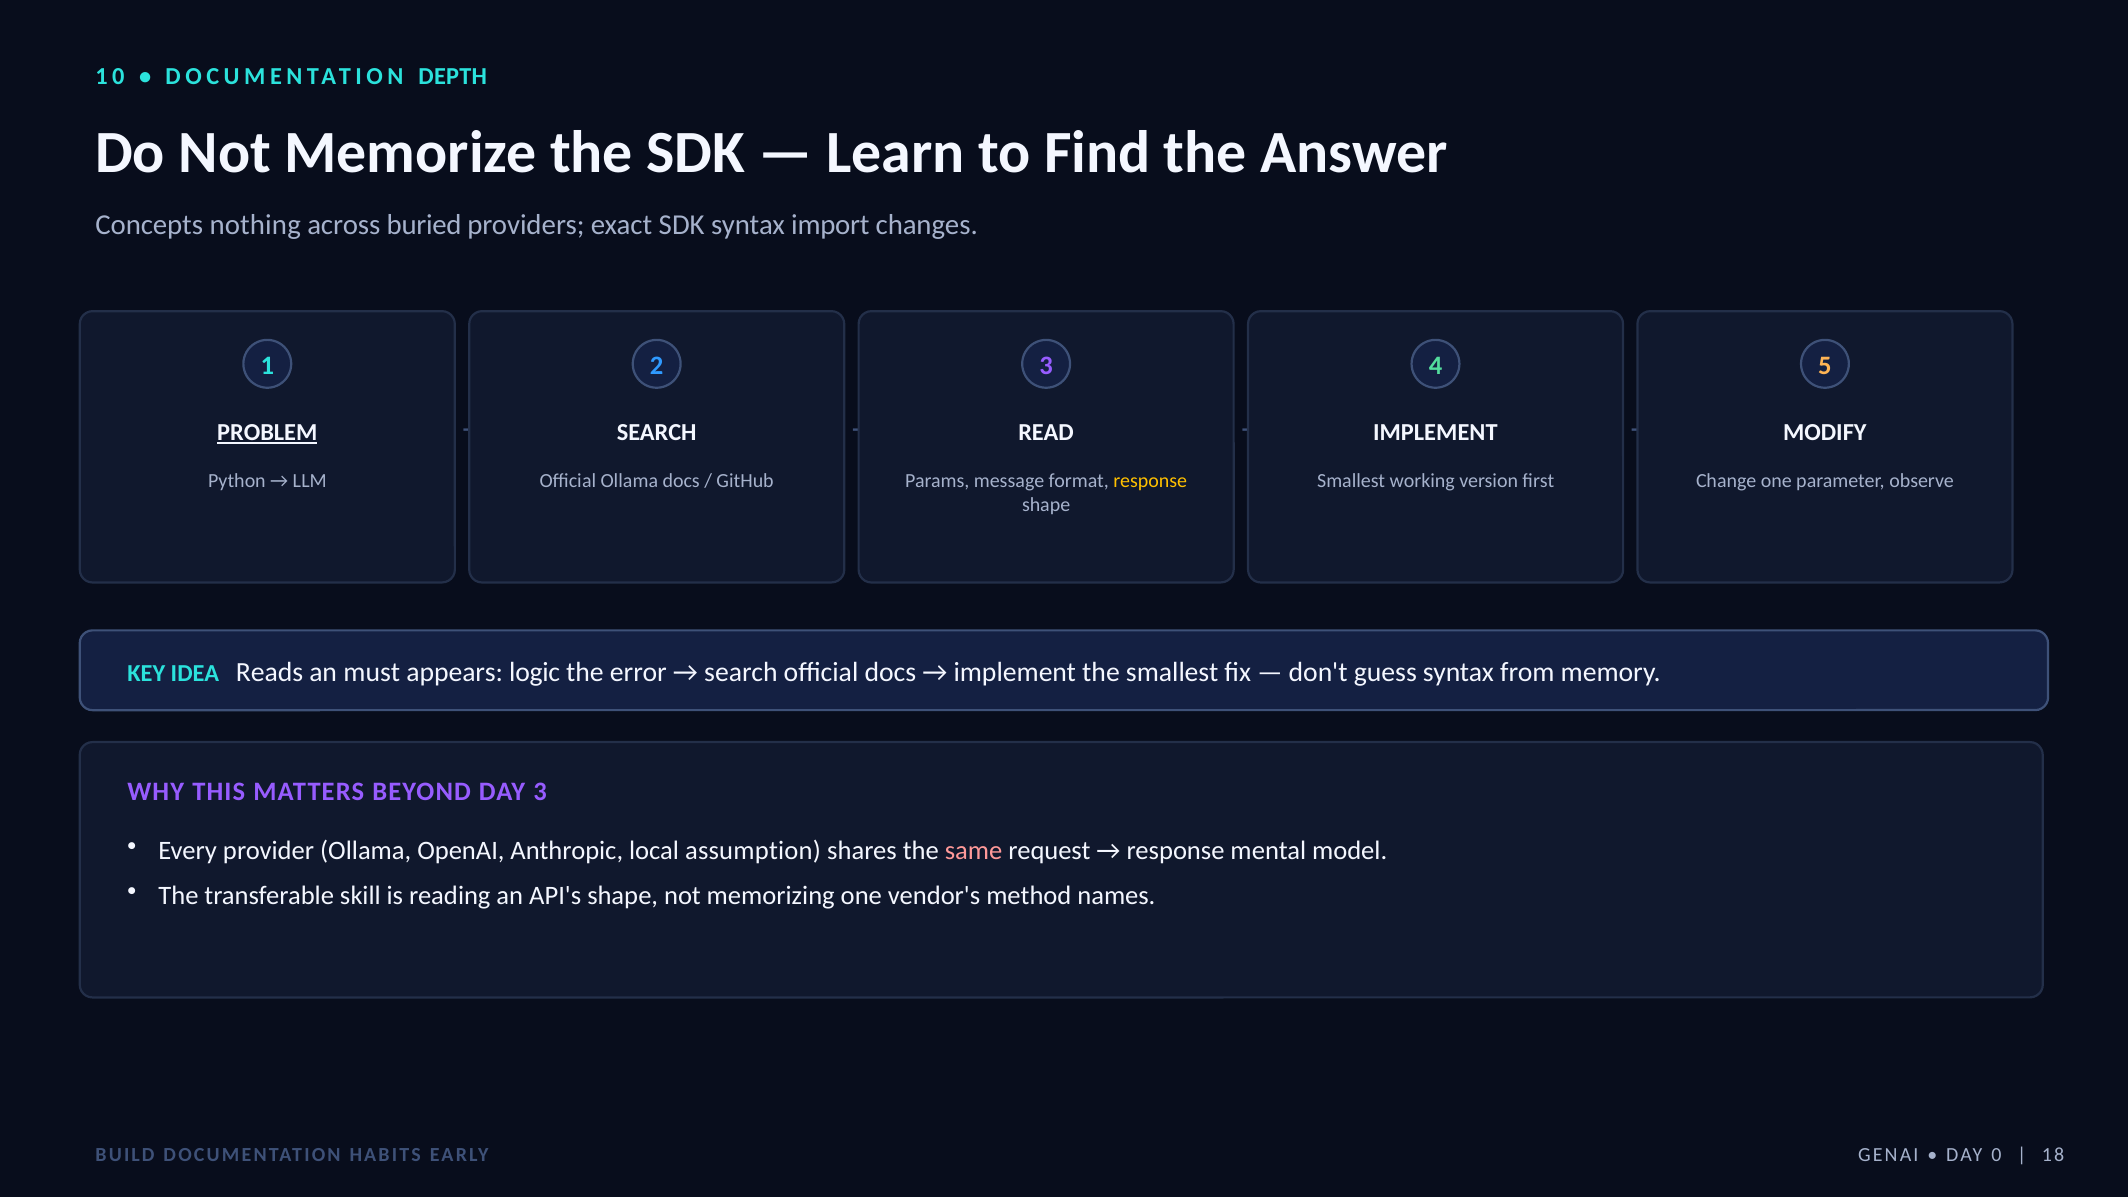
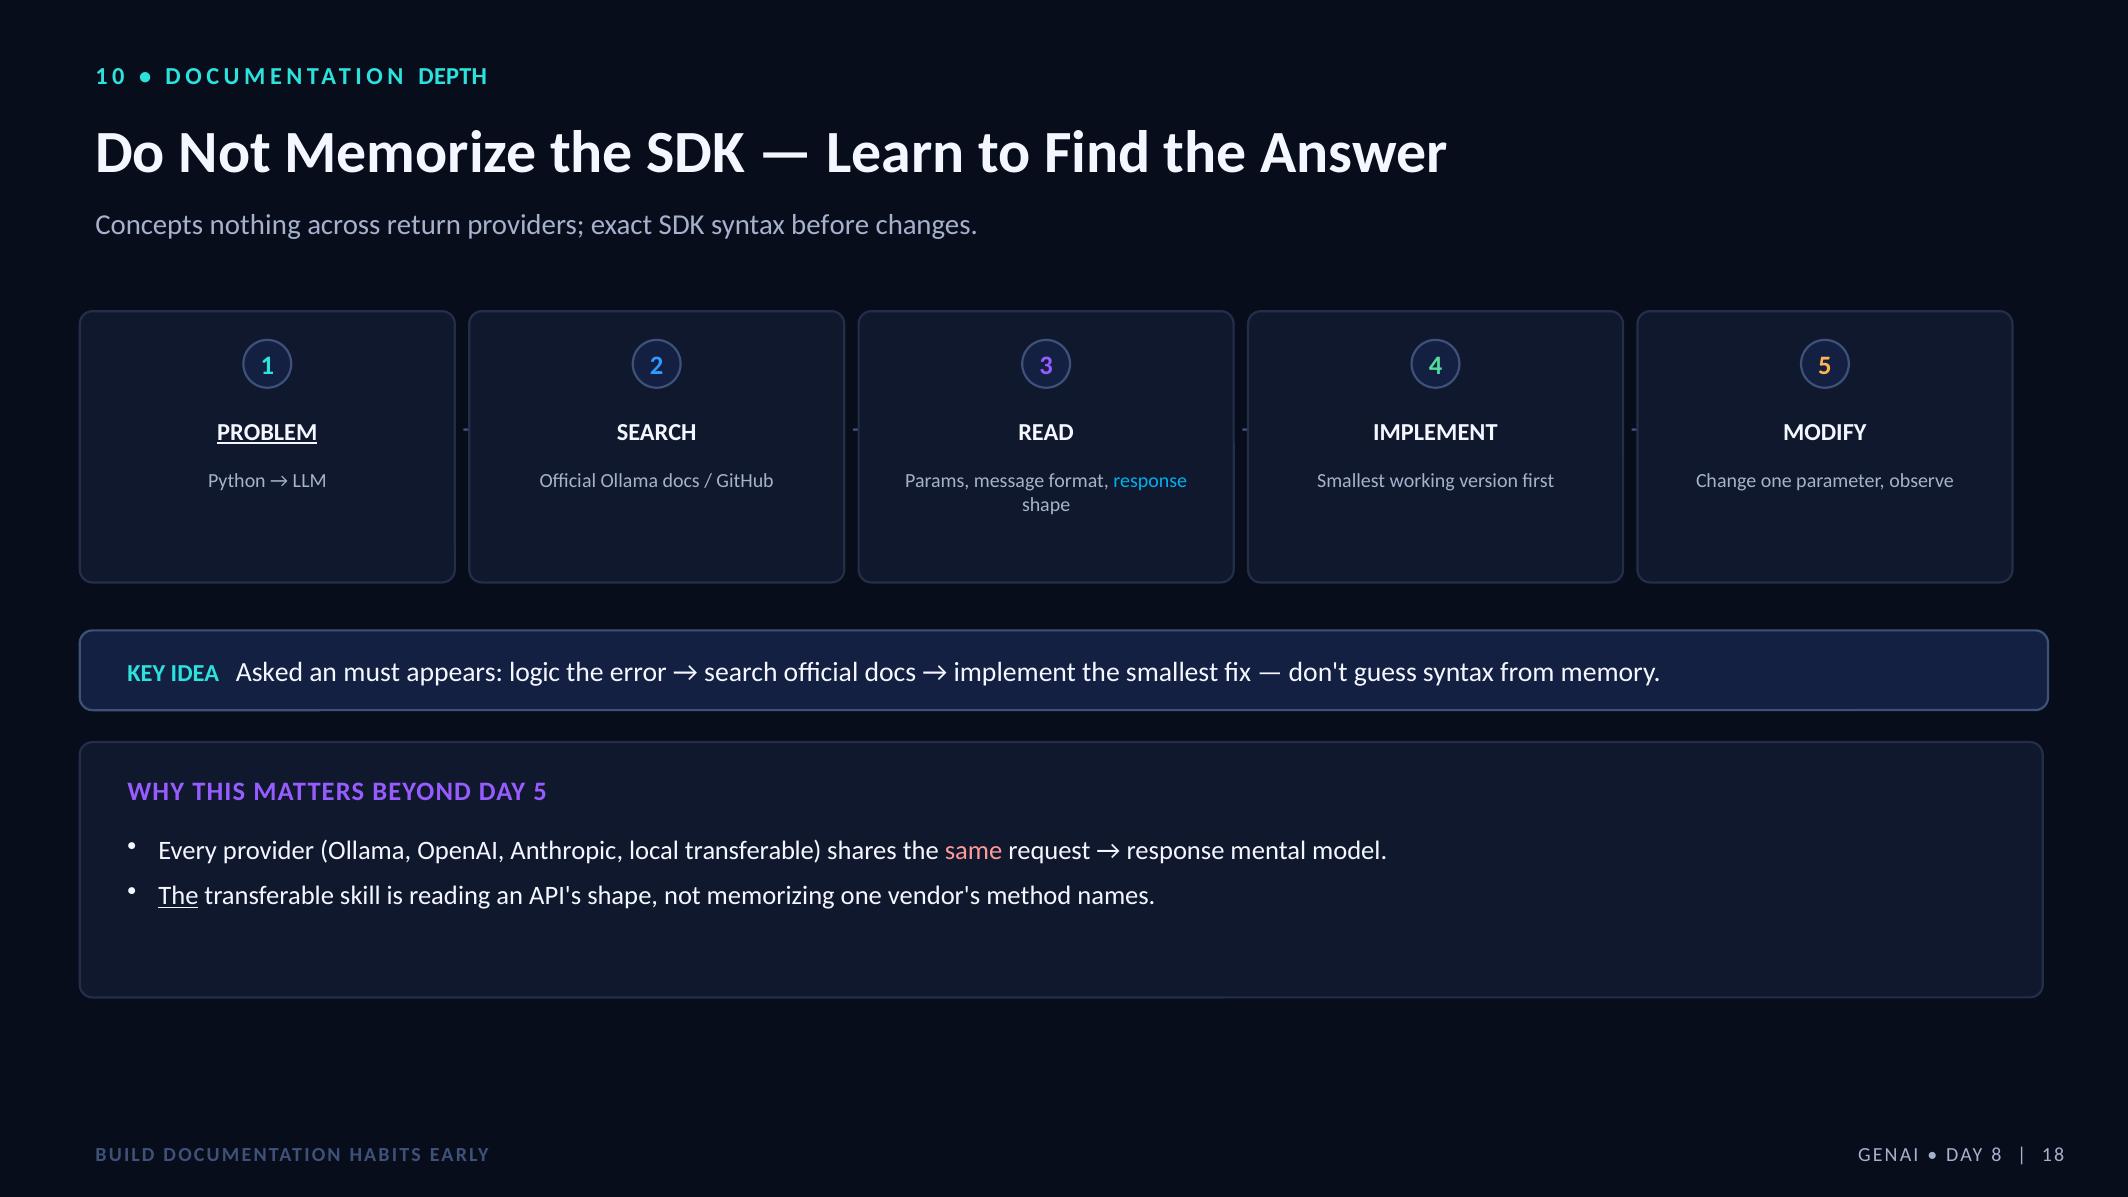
buried: buried -> return
import: import -> before
response at (1150, 481) colour: yellow -> light blue
Reads: Reads -> Asked
DAY 3: 3 -> 5
local assumption: assumption -> transferable
The at (178, 896) underline: none -> present
0: 0 -> 8
